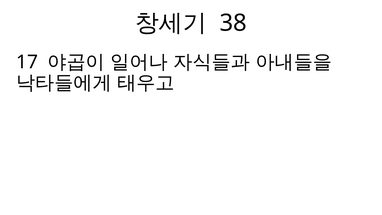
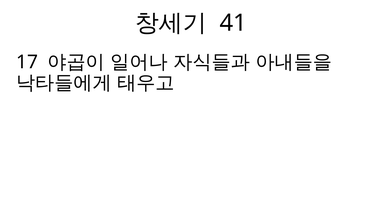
38: 38 -> 41
